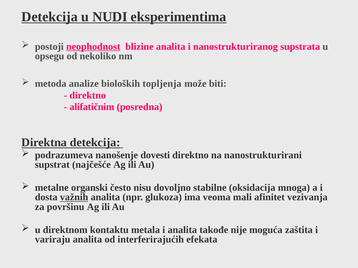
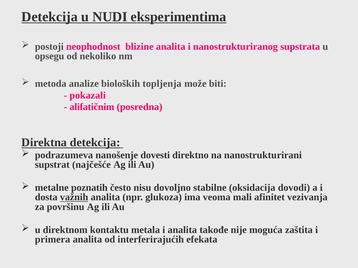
neophodnost underline: present -> none
direktno at (88, 95): direktno -> pokazali
organski: organski -> poznatih
mnoga: mnoga -> dovodi
variraju: variraju -> primera
